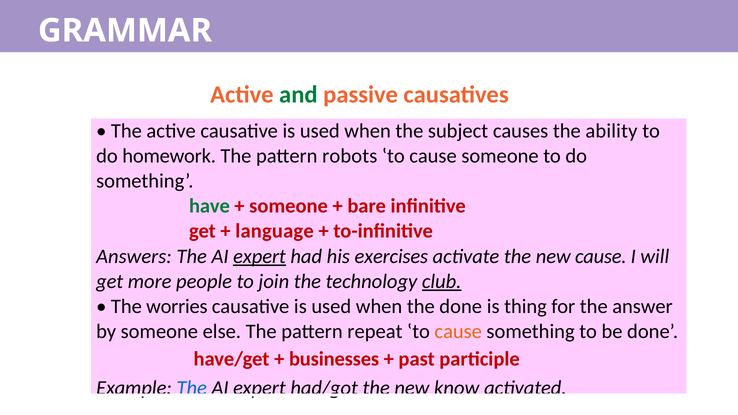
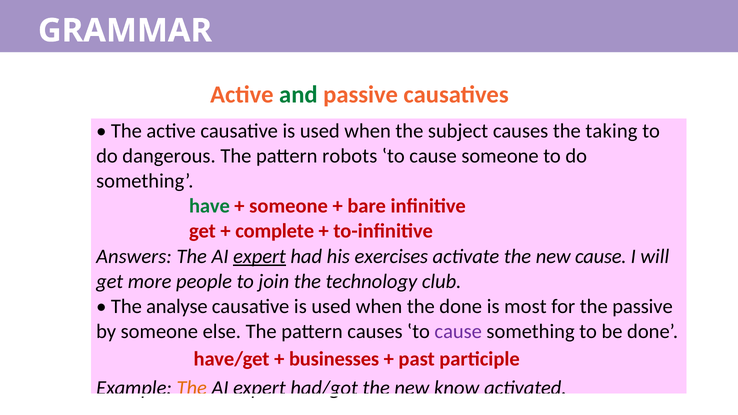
ability: ability -> taking
homework: homework -> dangerous
language: language -> complete
club underline: present -> none
worries: worries -> analyse
thing: thing -> most
the answer: answer -> passive
pattern repeat: repeat -> causes
cause at (458, 332) colour: orange -> purple
The at (192, 388) colour: blue -> orange
